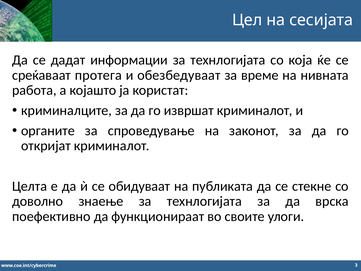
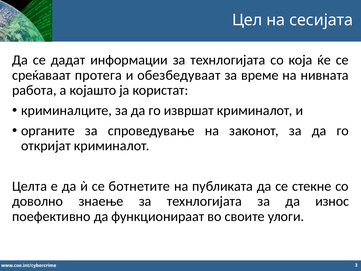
обидуваат: обидуваат -> ботнетите
врска: врска -> износ
